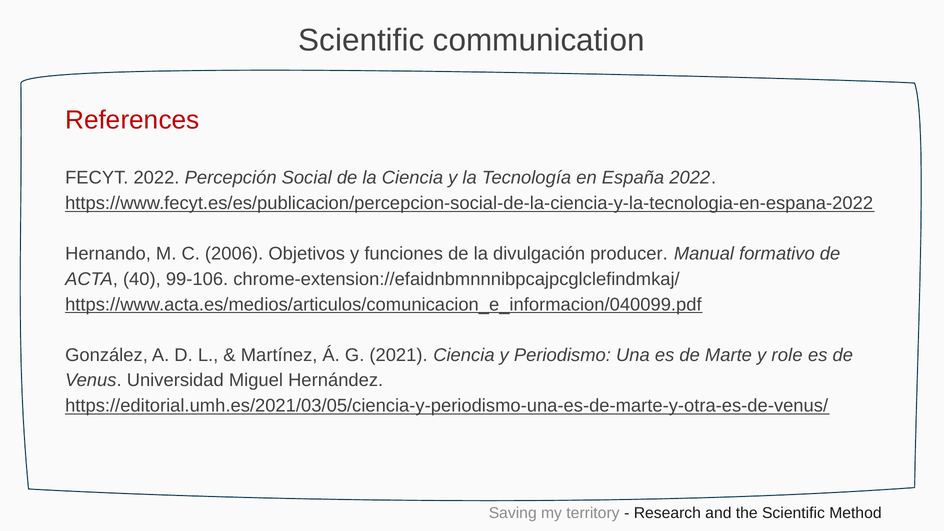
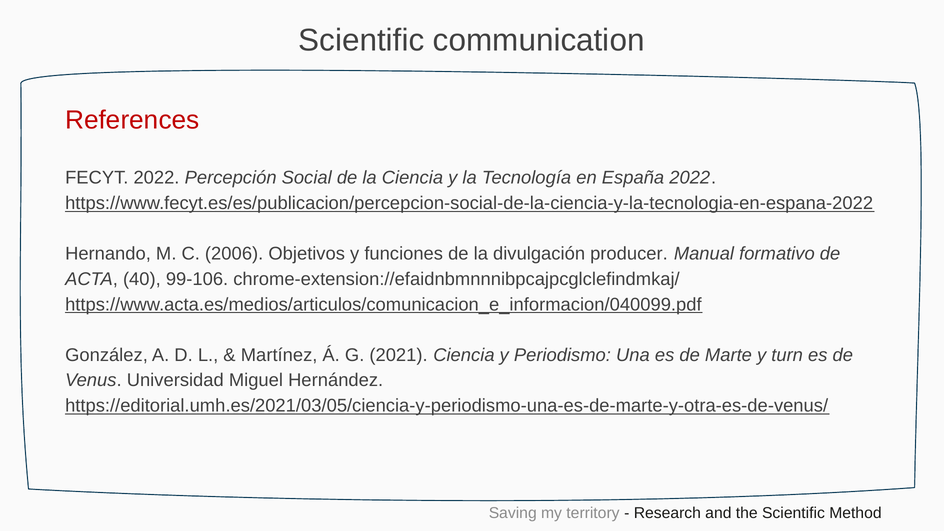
role: role -> turn
